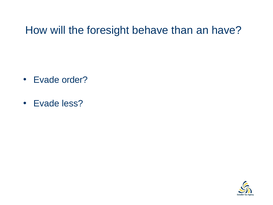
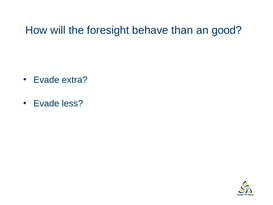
have: have -> good
order: order -> extra
